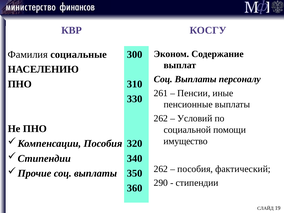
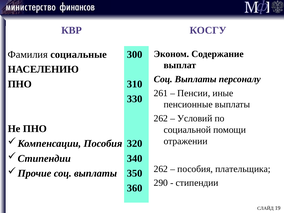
имущество: имущество -> отражении
фактический: фактический -> плательщика
